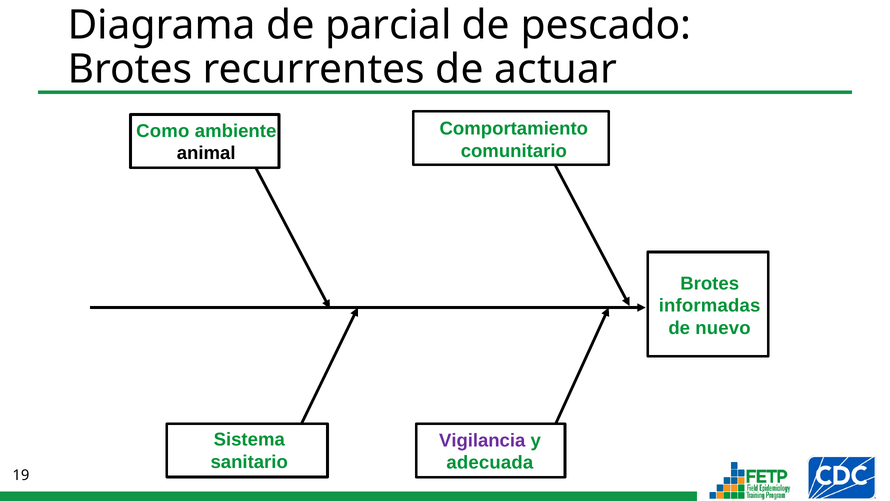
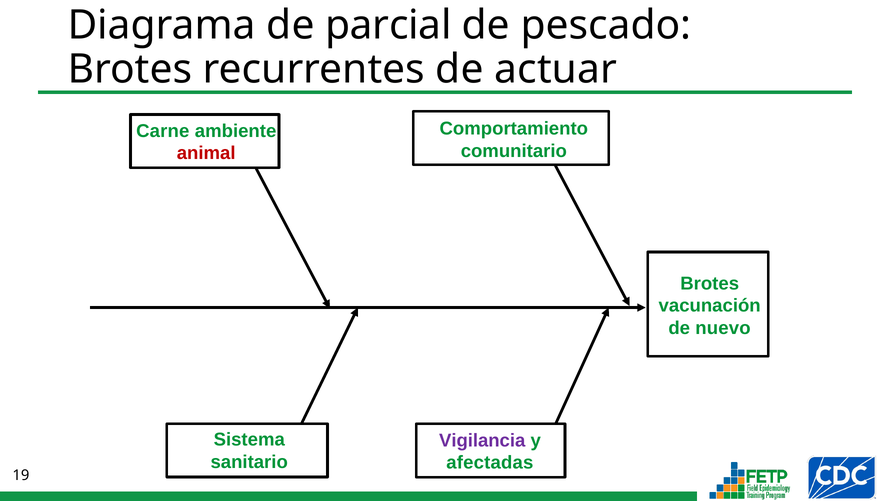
Como: Como -> Carne
animal colour: black -> red
informadas: informadas -> vacunación
adecuada: adecuada -> afectadas
